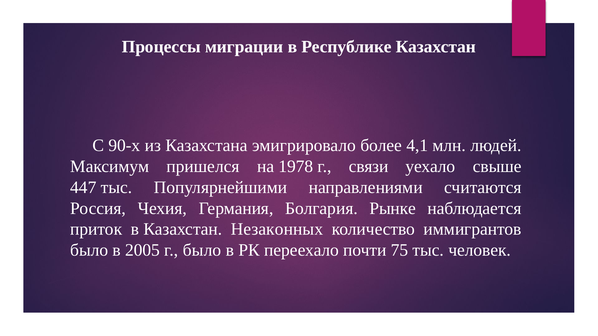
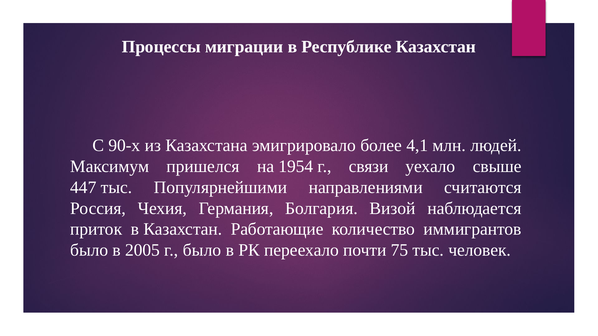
1978: 1978 -> 1954
Рынке: Рынке -> Визой
Незаконных: Незаконных -> Работающие
